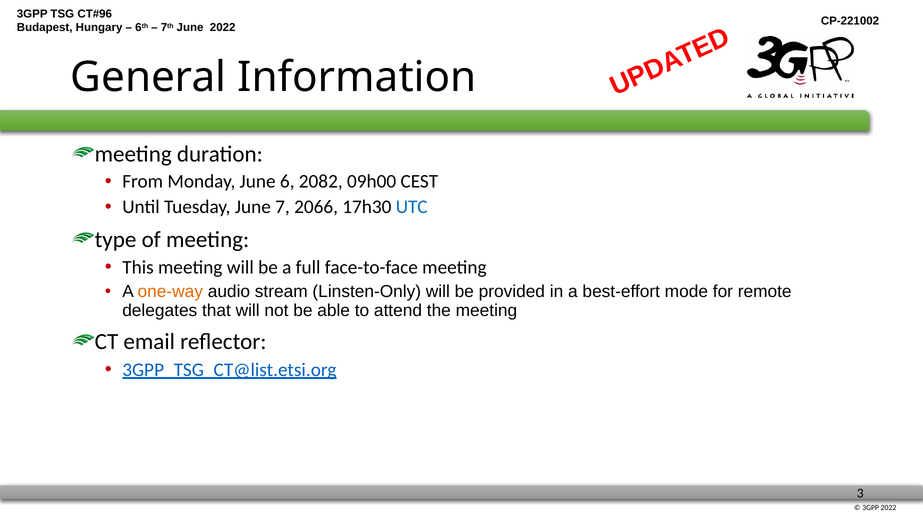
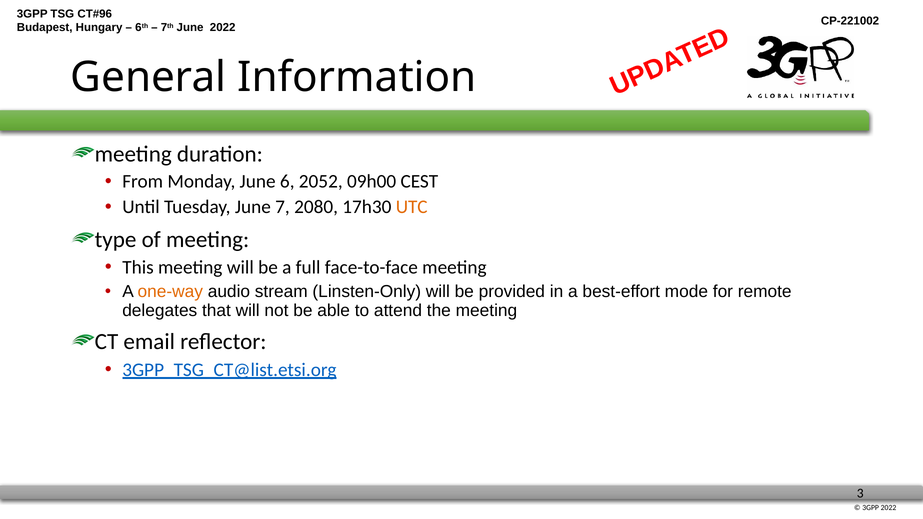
2082: 2082 -> 2052
2066: 2066 -> 2080
UTC colour: blue -> orange
